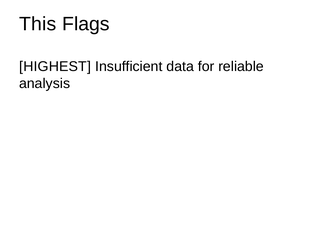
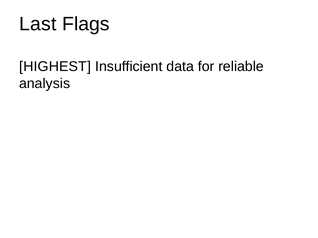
This: This -> Last
